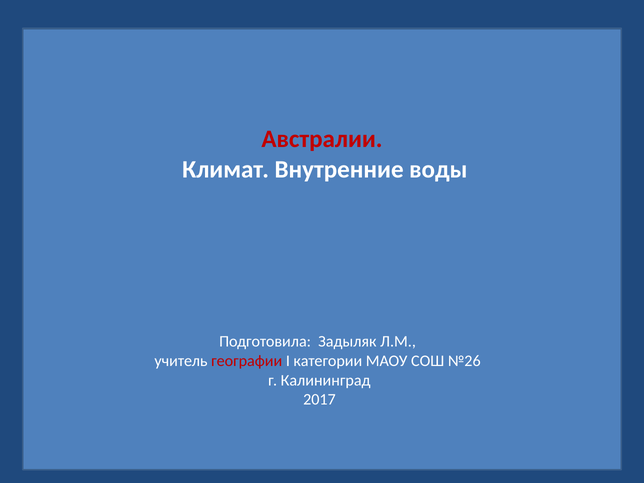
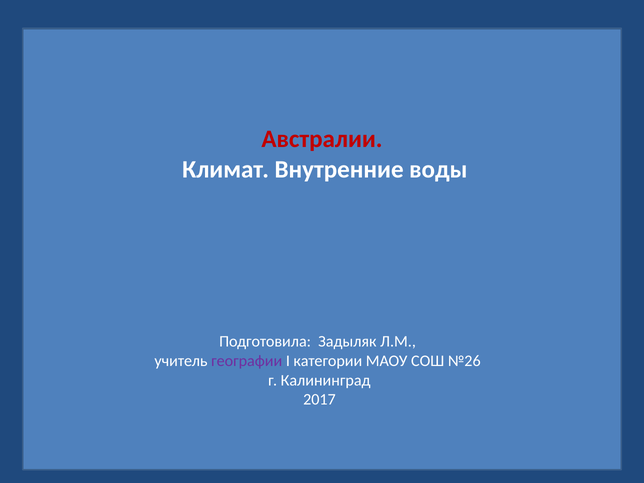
географии colour: red -> purple
